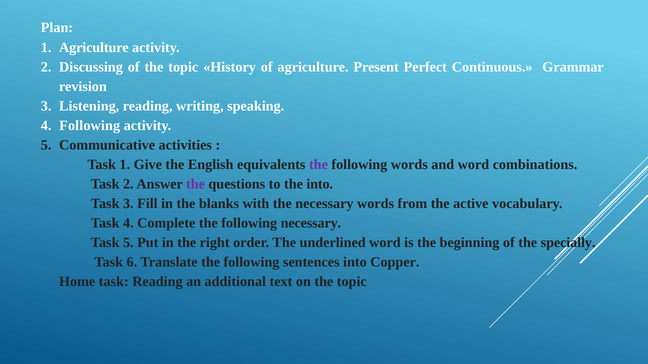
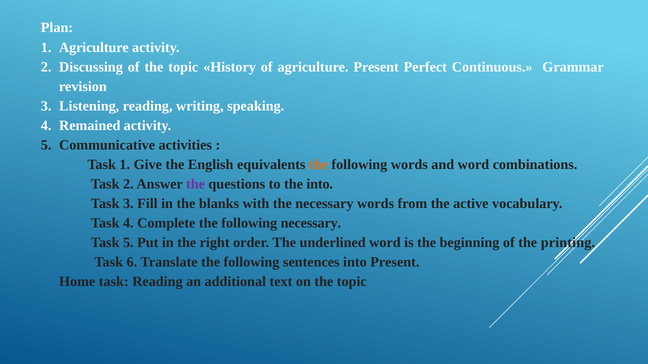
4 Following: Following -> Remained
the at (318, 165) colour: purple -> orange
specially: specially -> printing
into Copper: Copper -> Present
